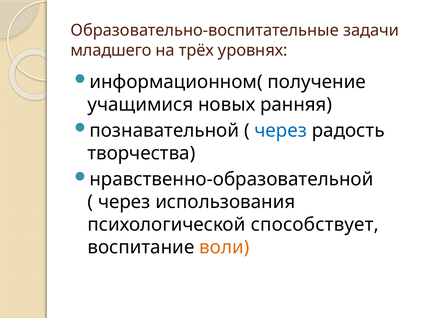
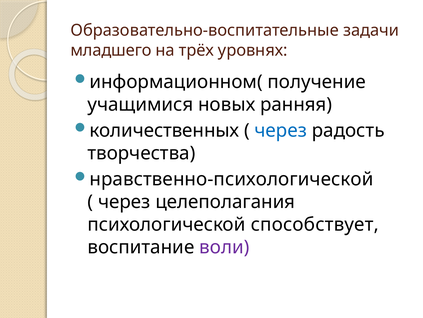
познавательной: познавательной -> количественных
нравственно-образовательной: нравственно-образовательной -> нравственно-психологической
использования: использования -> целеполагания
воли colour: orange -> purple
